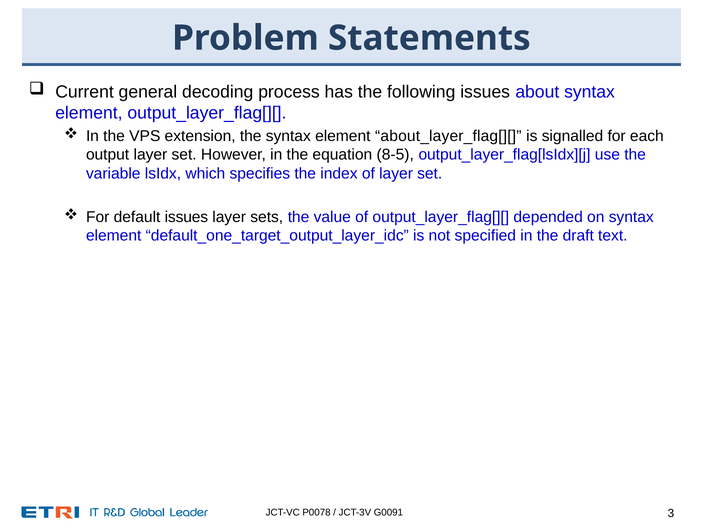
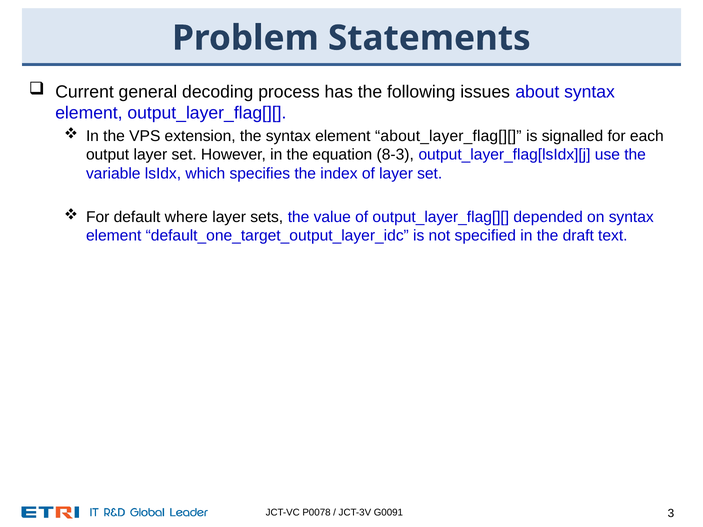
8-5: 8-5 -> 8-3
default issues: issues -> where
